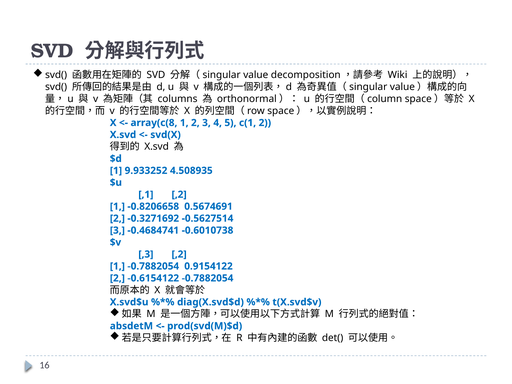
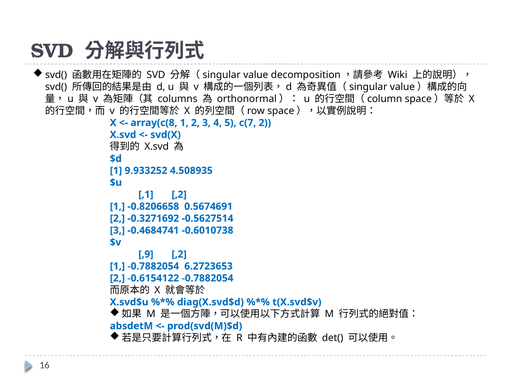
c(1: c(1 -> c(7
,3: ,3 -> ,9
0.9154122: 0.9154122 -> 6.2723653
